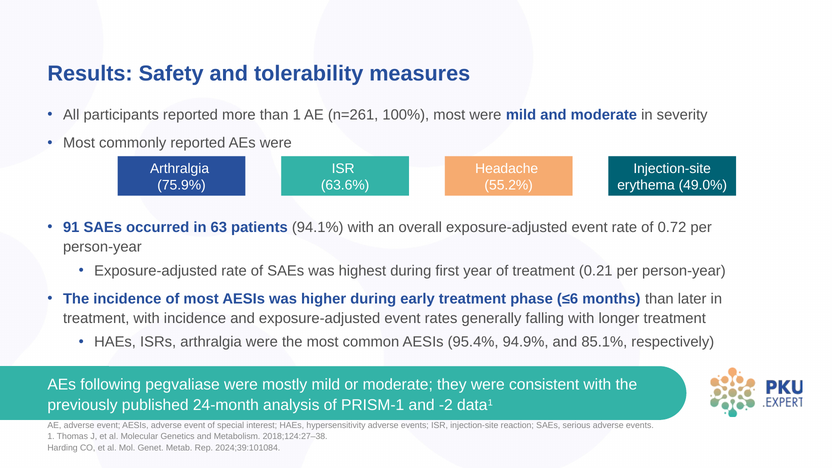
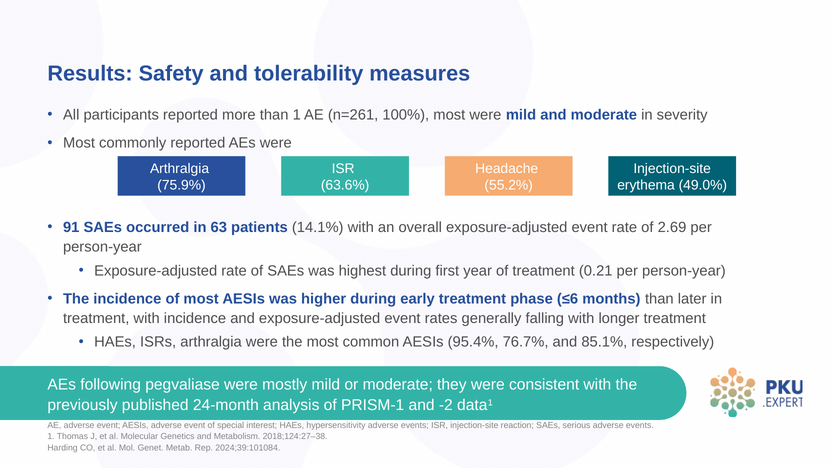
94.1%: 94.1% -> 14.1%
0.72: 0.72 -> 2.69
94.9%: 94.9% -> 76.7%
